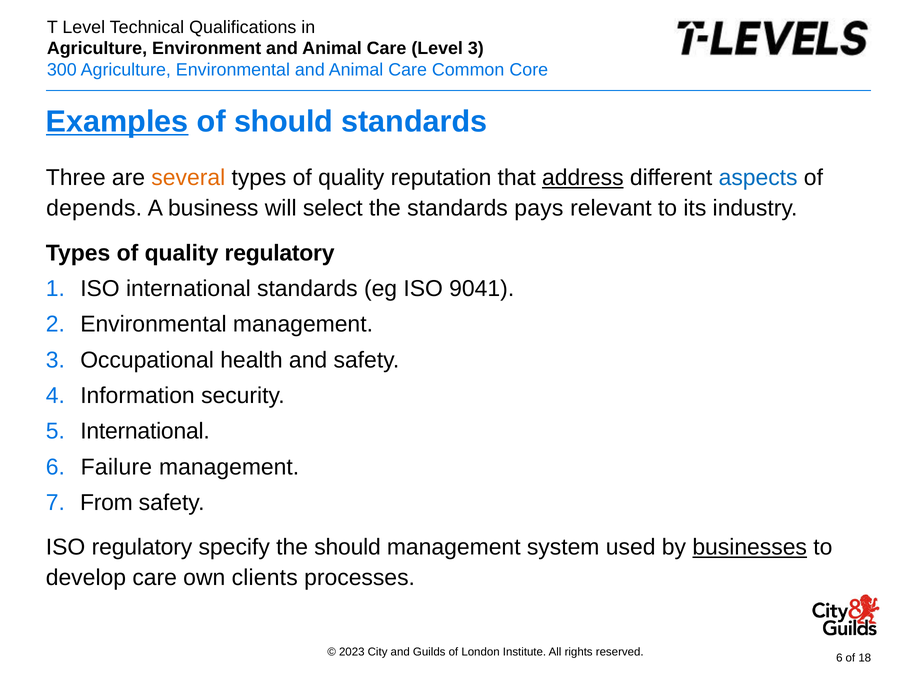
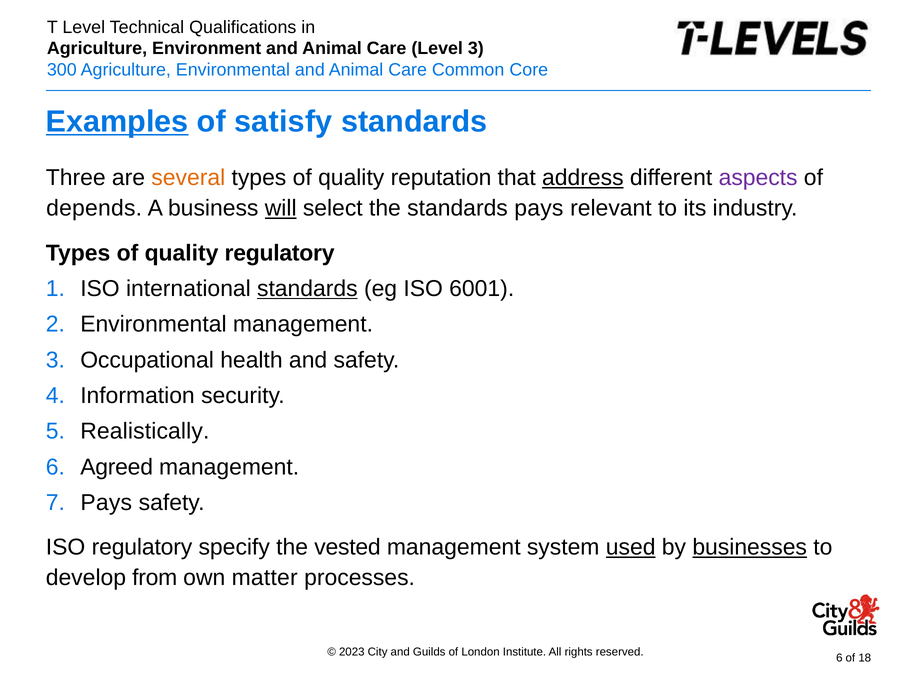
of should: should -> satisfy
aspects colour: blue -> purple
will underline: none -> present
standards at (307, 289) underline: none -> present
9041: 9041 -> 6001
International at (145, 431): International -> Realistically
Failure: Failure -> Agreed
From at (106, 503): From -> Pays
the should: should -> vested
used underline: none -> present
develop care: care -> from
clients: clients -> matter
